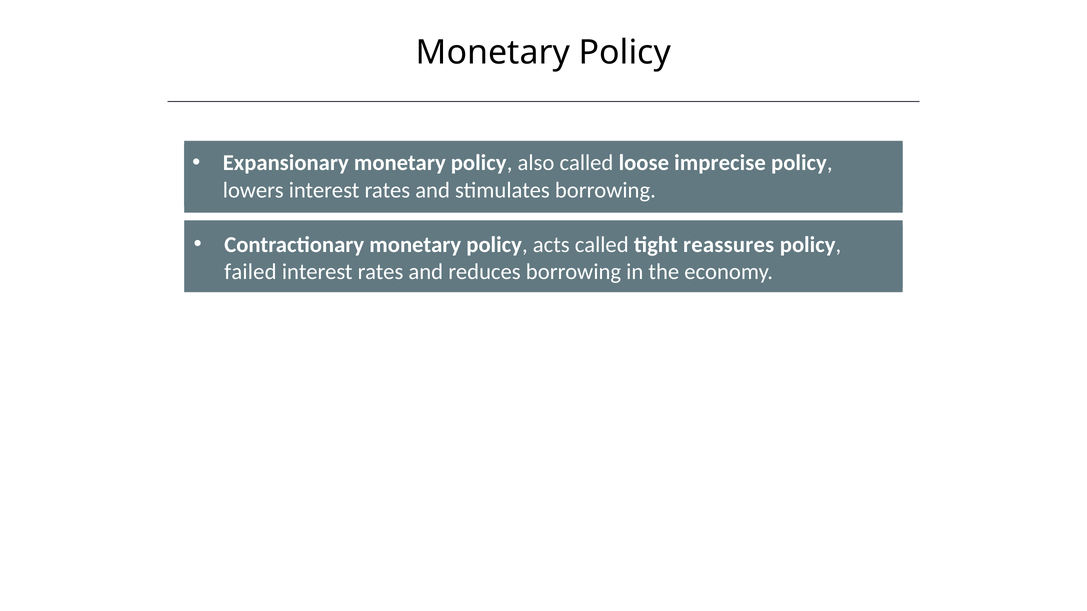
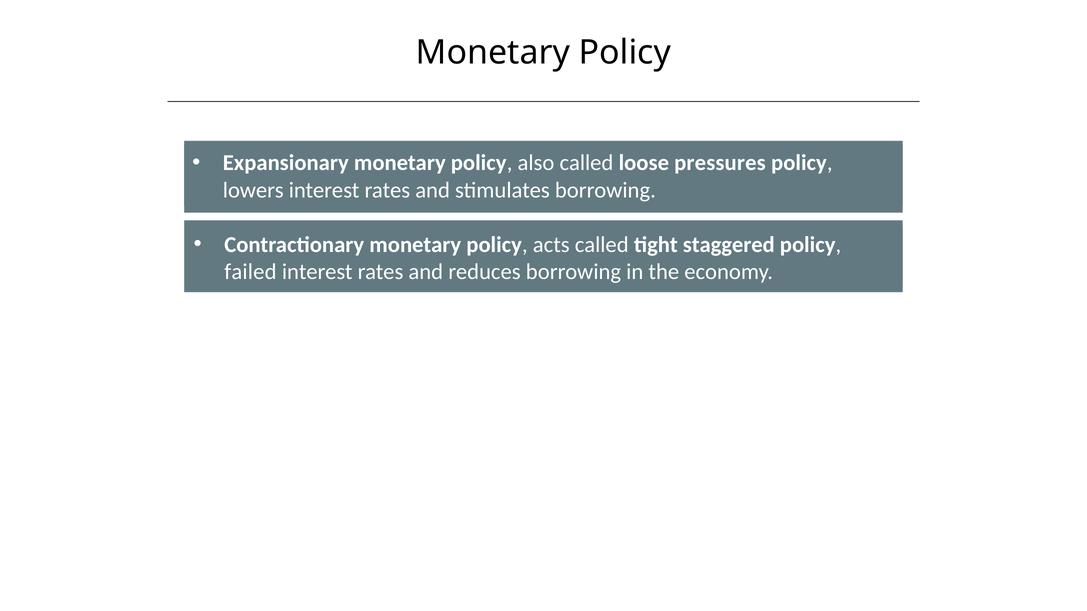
imprecise: imprecise -> pressures
reassures: reassures -> staggered
